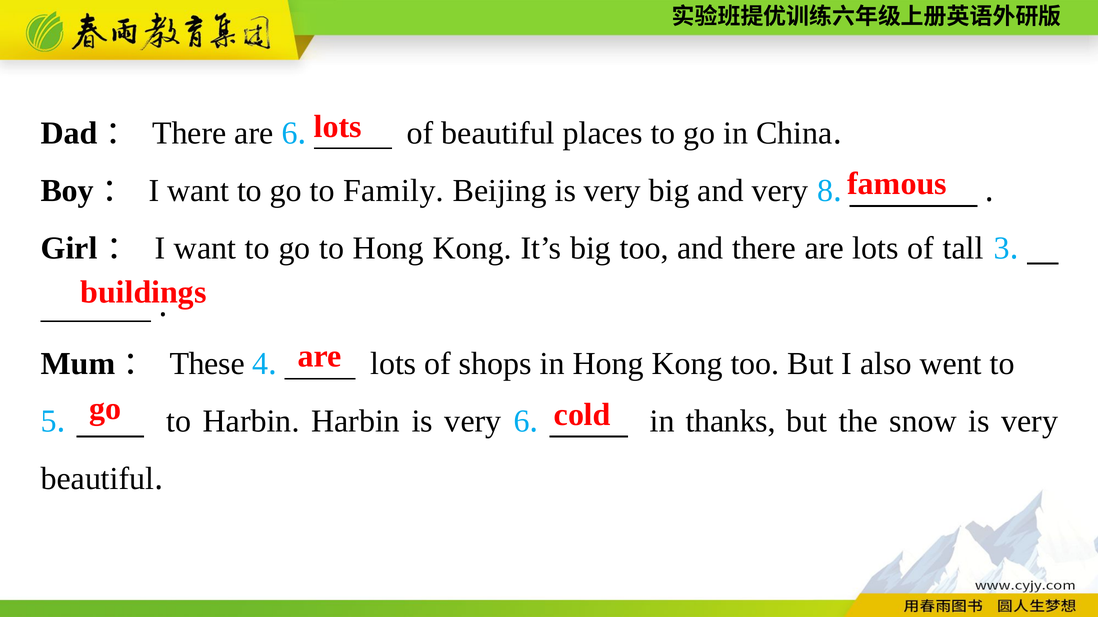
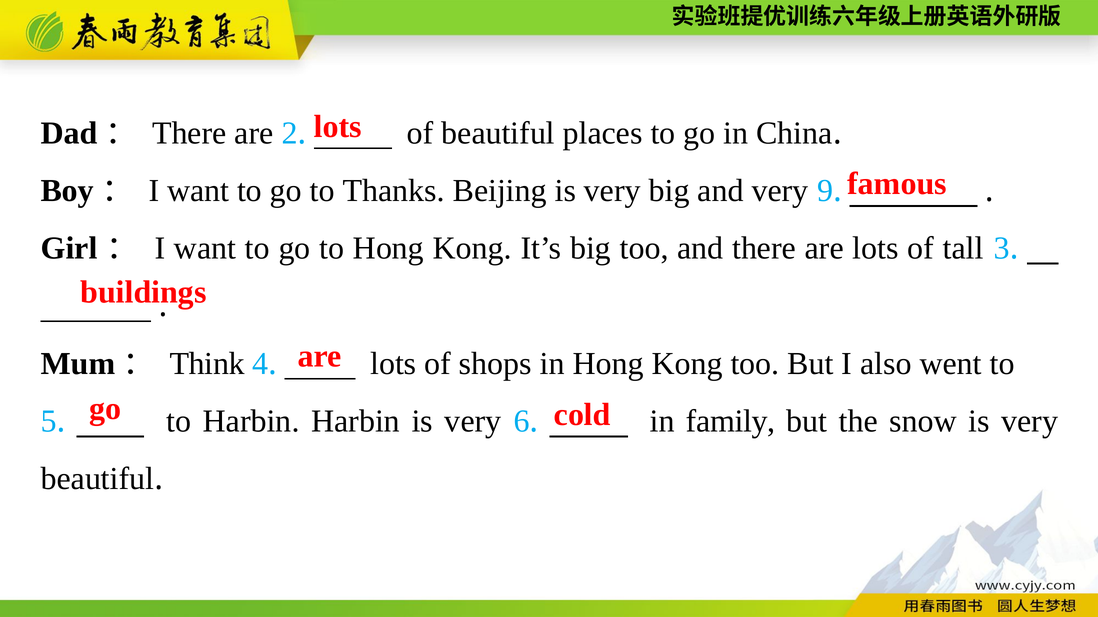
are 6: 6 -> 2
Family: Family -> Thanks
8: 8 -> 9
These: These -> Think
thanks: thanks -> family
